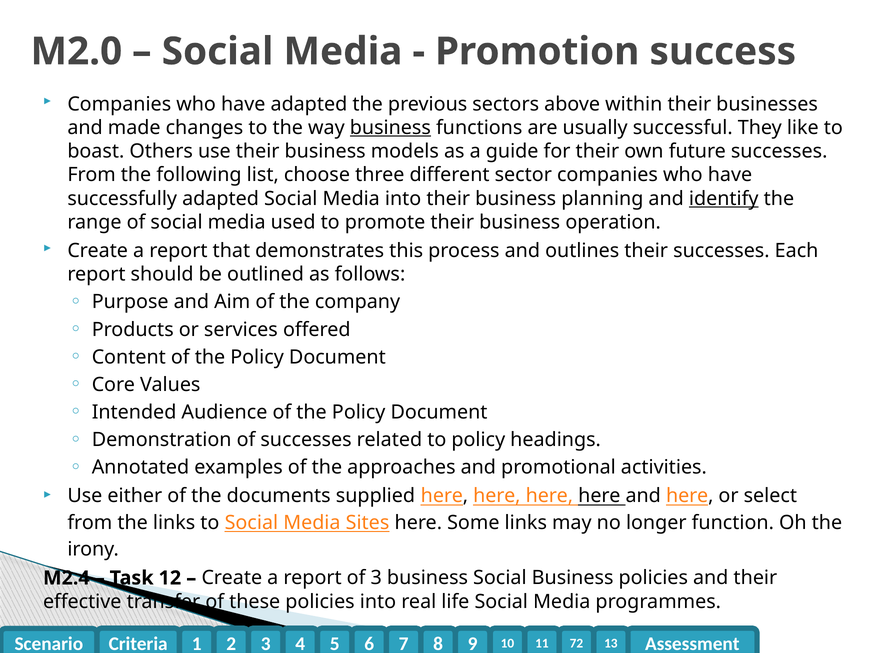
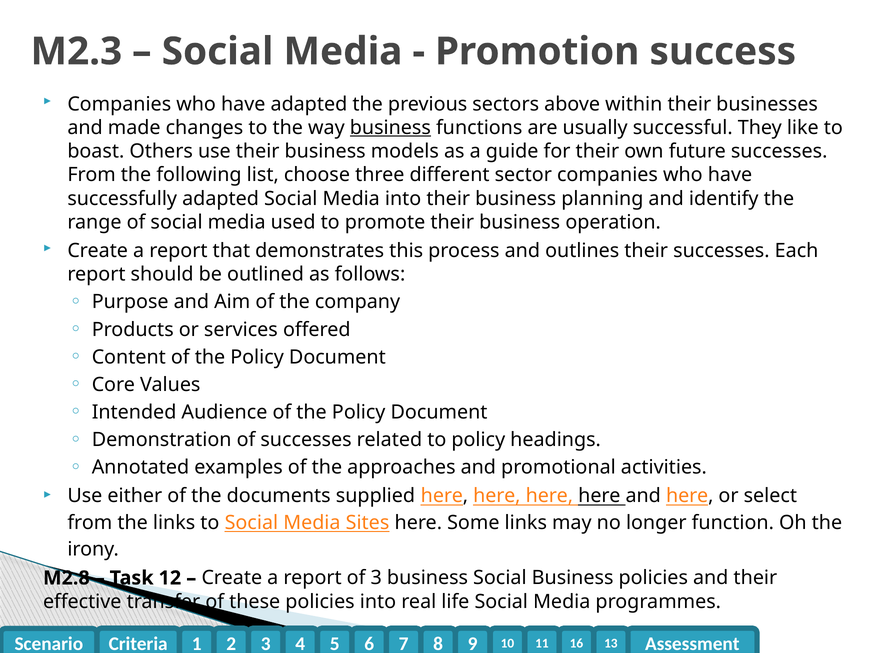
M2.0: M2.0 -> M2.3
identify underline: present -> none
M2.4: M2.4 -> M2.8
72: 72 -> 16
